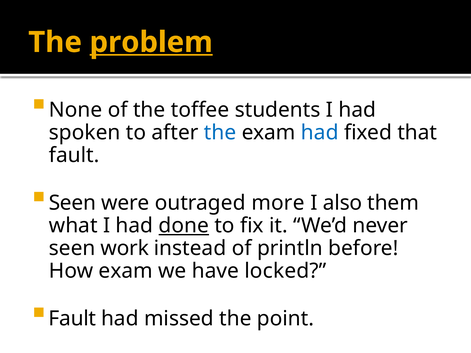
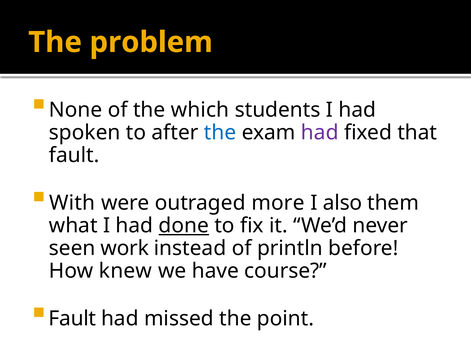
problem underline: present -> none
toffee: toffee -> which
had at (320, 133) colour: blue -> purple
Seen at (72, 203): Seen -> With
How exam: exam -> knew
locked: locked -> course
